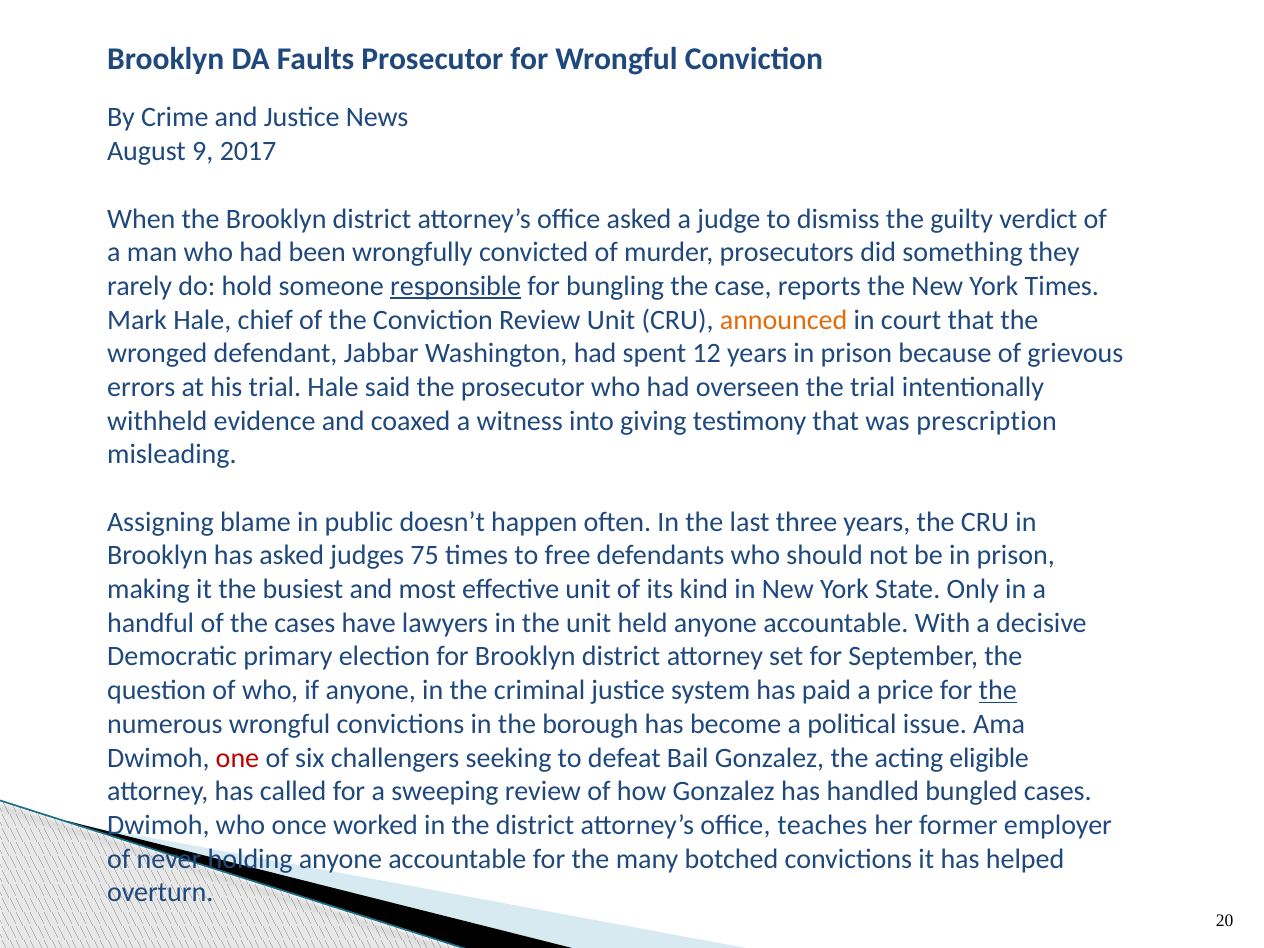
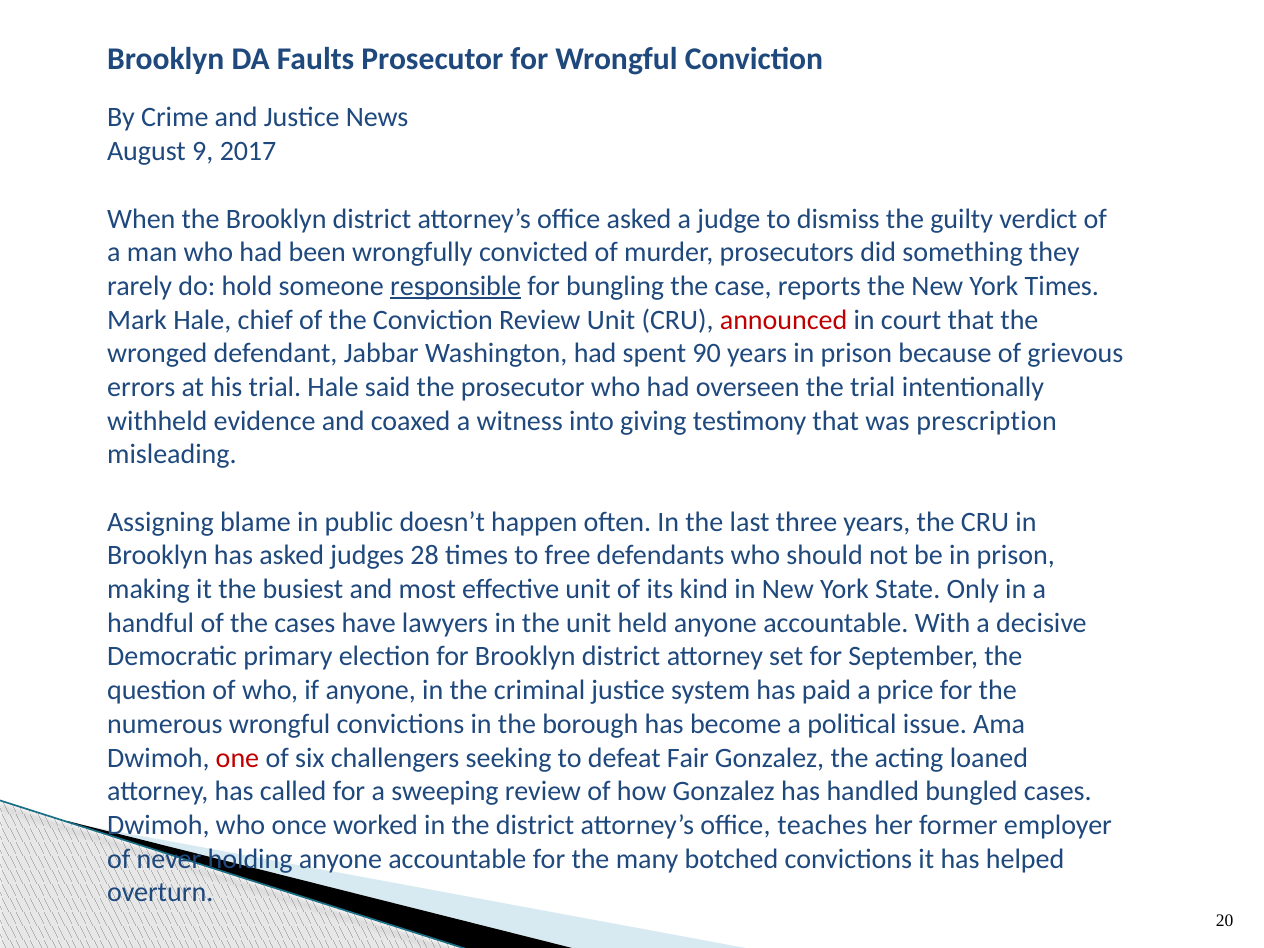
announced colour: orange -> red
12: 12 -> 90
75: 75 -> 28
the at (998, 690) underline: present -> none
Bail: Bail -> Fair
eligible: eligible -> loaned
